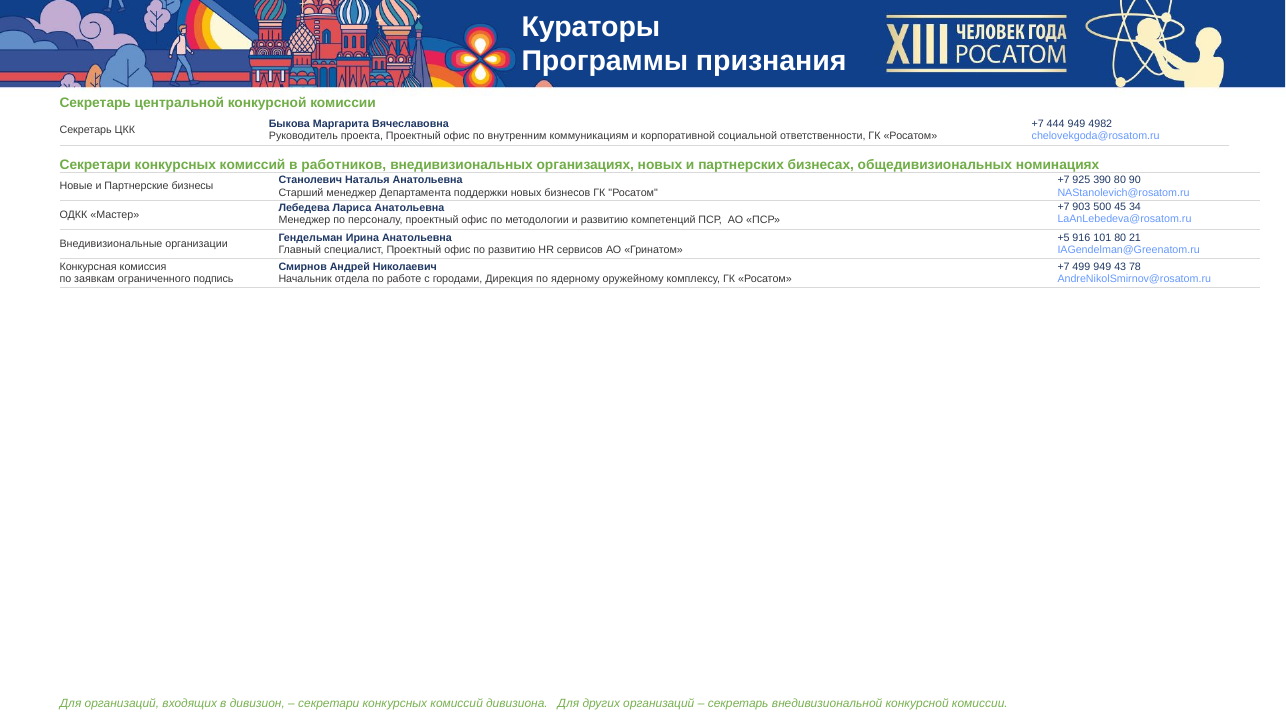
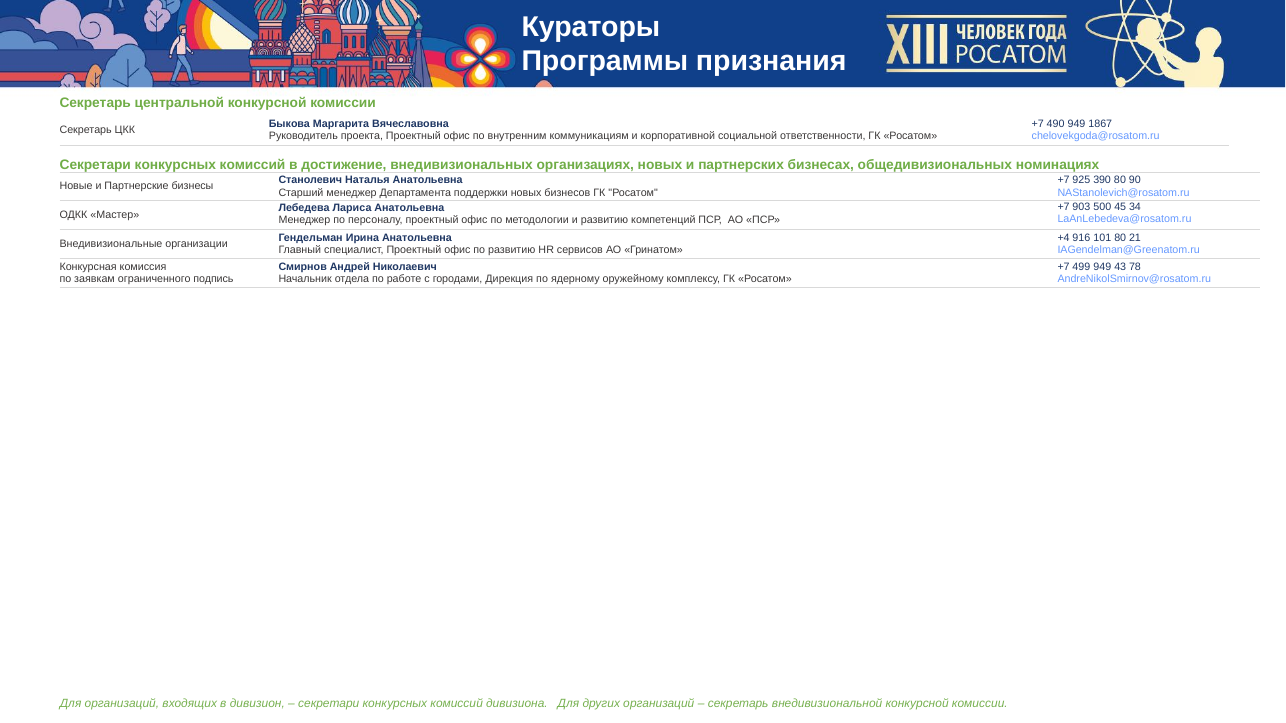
444: 444 -> 490
4982: 4982 -> 1867
работников: работников -> достижение
+5: +5 -> +4
